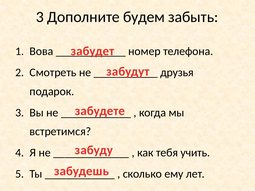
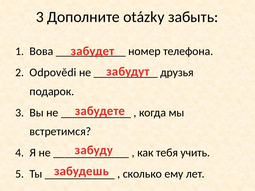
будем: будем -> otázky
Смотреть: Смотреть -> Odpovědi
